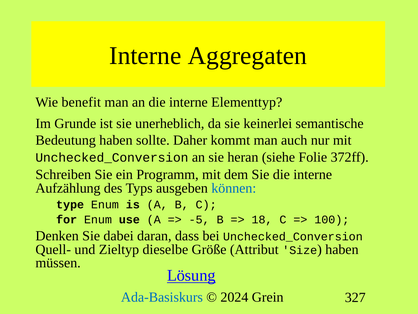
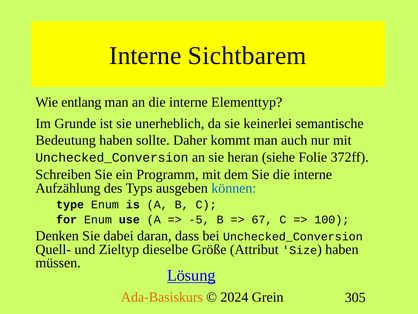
Aggregaten: Aggregaten -> Sichtbarem
benefit: benefit -> entlang
18: 18 -> 67
Ada-Basiskurs colour: blue -> orange
327: 327 -> 305
